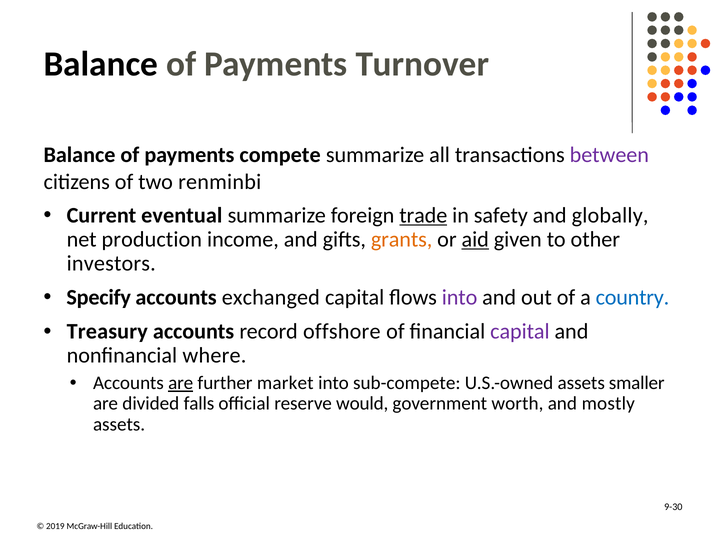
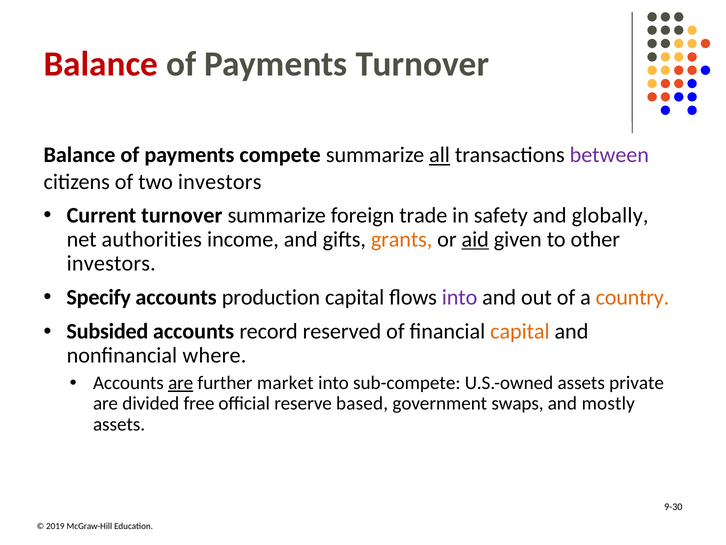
Balance at (101, 64) colour: black -> red
all underline: none -> present
two renminbi: renminbi -> investors
Current eventual: eventual -> turnover
trade underline: present -> none
production: production -> authorities
exchanged: exchanged -> production
country colour: blue -> orange
Treasury: Treasury -> Subsided
offshore: offshore -> reserved
capital at (520, 331) colour: purple -> orange
smaller: smaller -> private
falls: falls -> free
would: would -> based
worth: worth -> swaps
